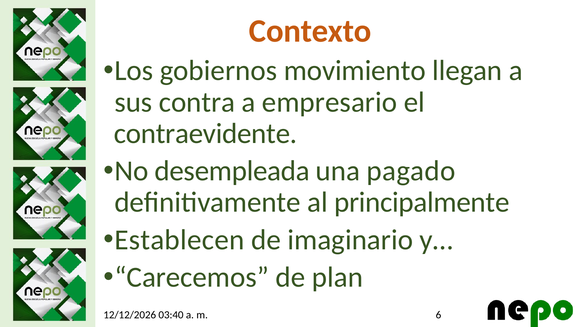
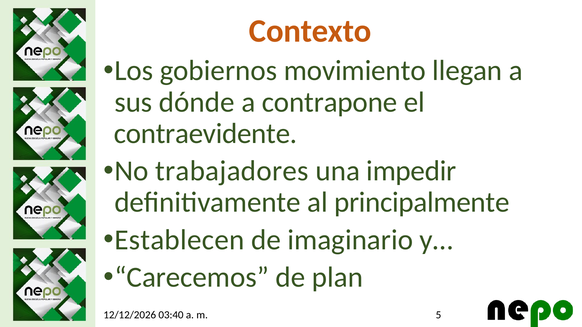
contra: contra -> dónde
empresario: empresario -> contrapone
desempleada: desempleada -> trabajadores
pagado: pagado -> impedir
6: 6 -> 5
